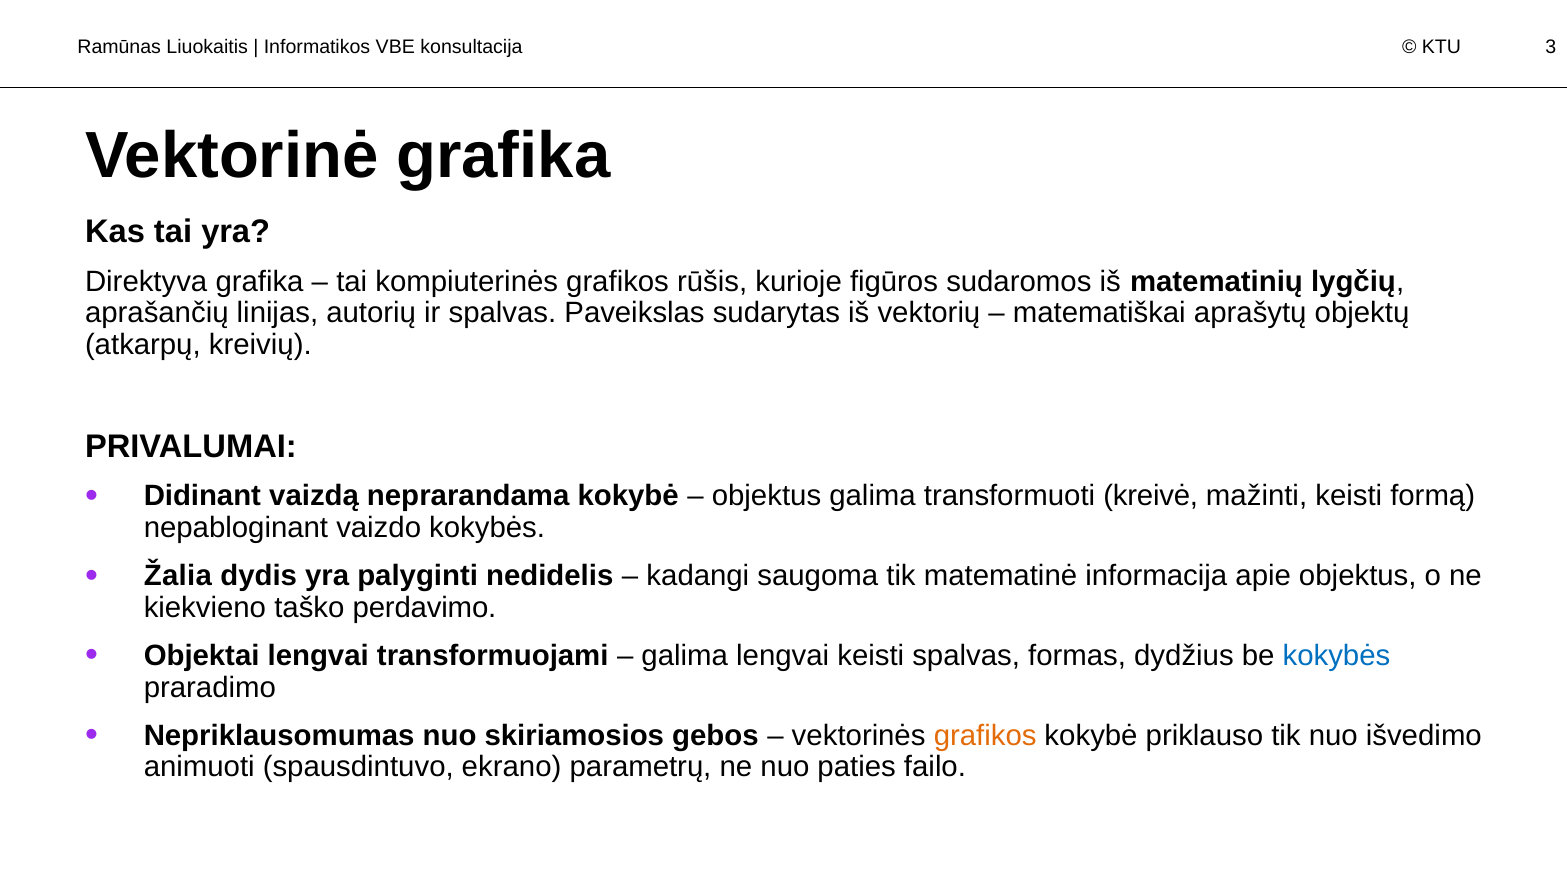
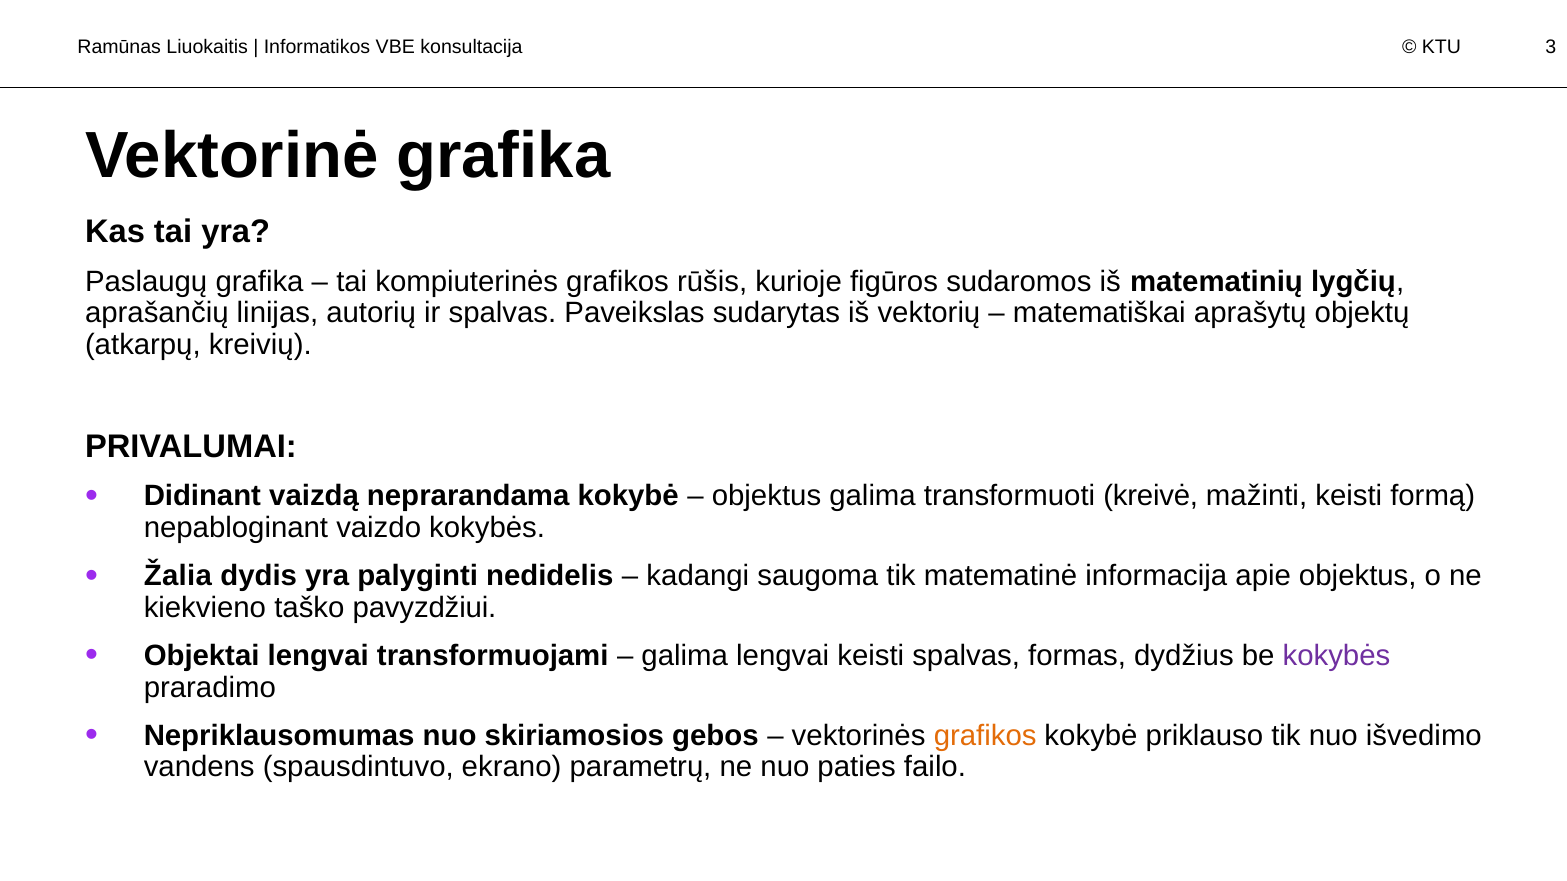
Direktyva: Direktyva -> Paslaugų
perdavimo: perdavimo -> pavyzdžiui
kokybės at (1336, 656) colour: blue -> purple
animuoti: animuoti -> vandens
